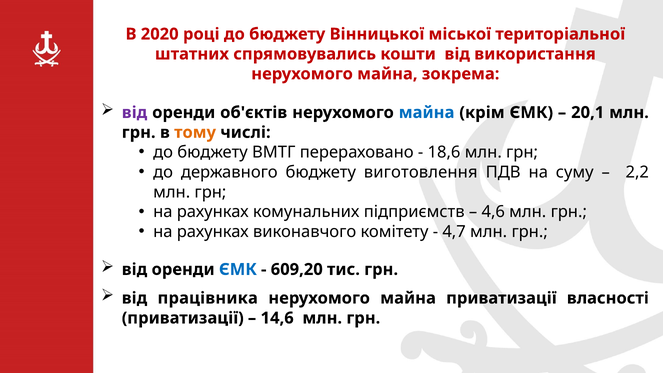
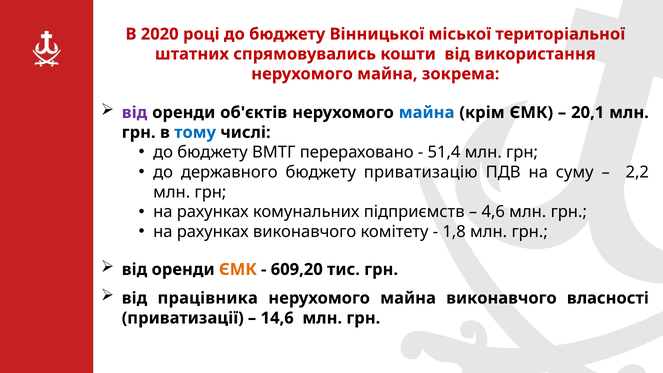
тому colour: orange -> blue
18,6: 18,6 -> 51,4
виготовлення: виготовлення -> приватизацію
4,7: 4,7 -> 1,8
ЄМК at (238, 269) colour: blue -> orange
майна приватизації: приватизації -> виконавчого
